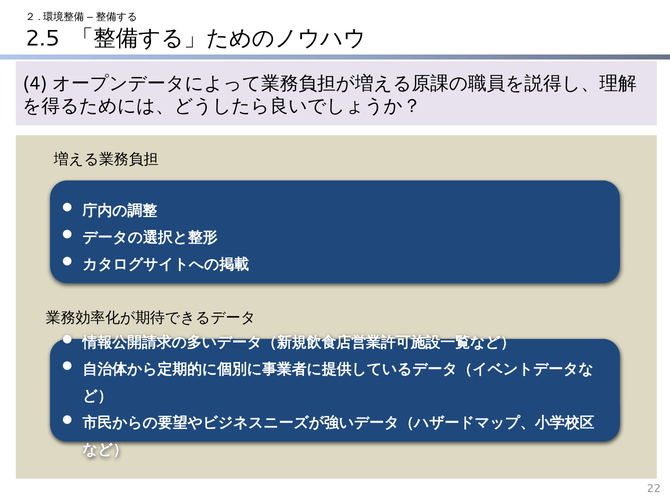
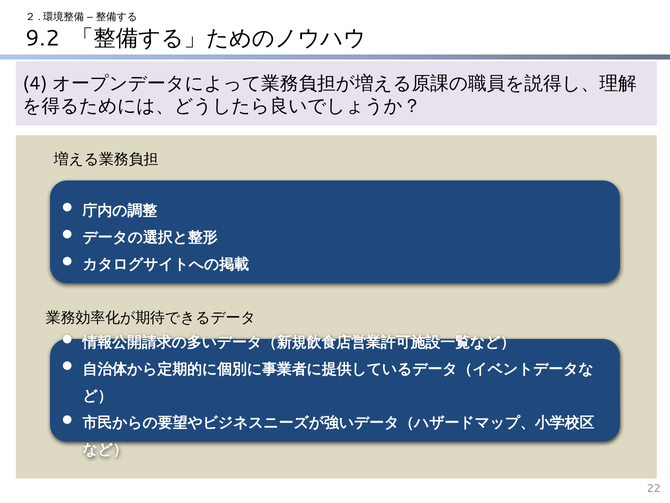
2.5: 2.5 -> 9.2
